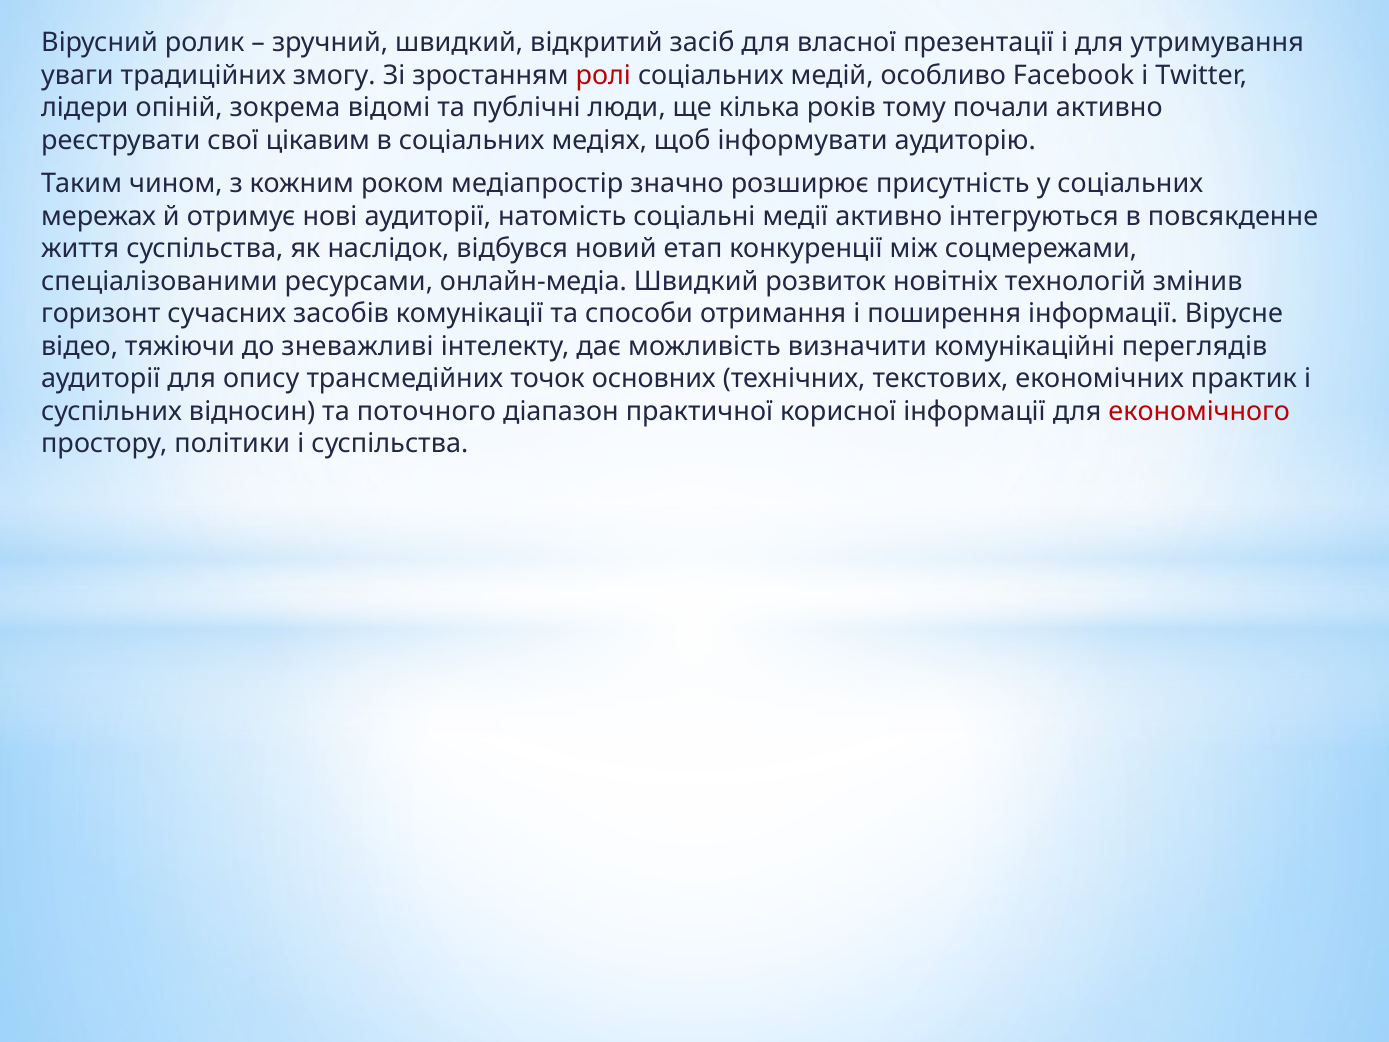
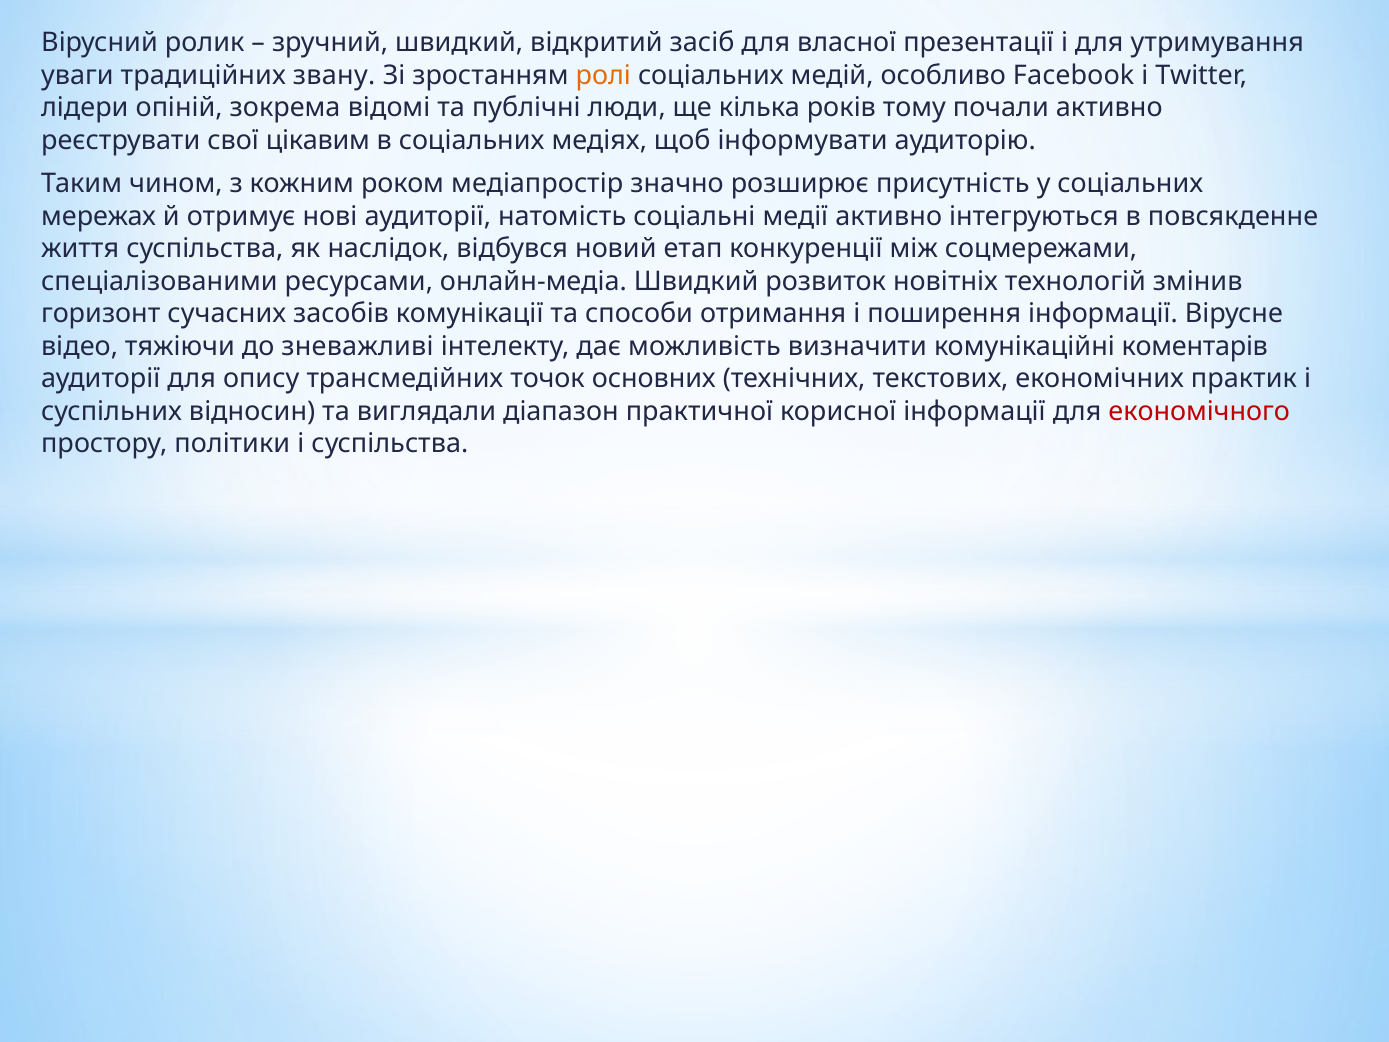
змогу: змогу -> звану
ролі colour: red -> orange
переглядів: переглядів -> коментарів
поточного: поточного -> виглядали
